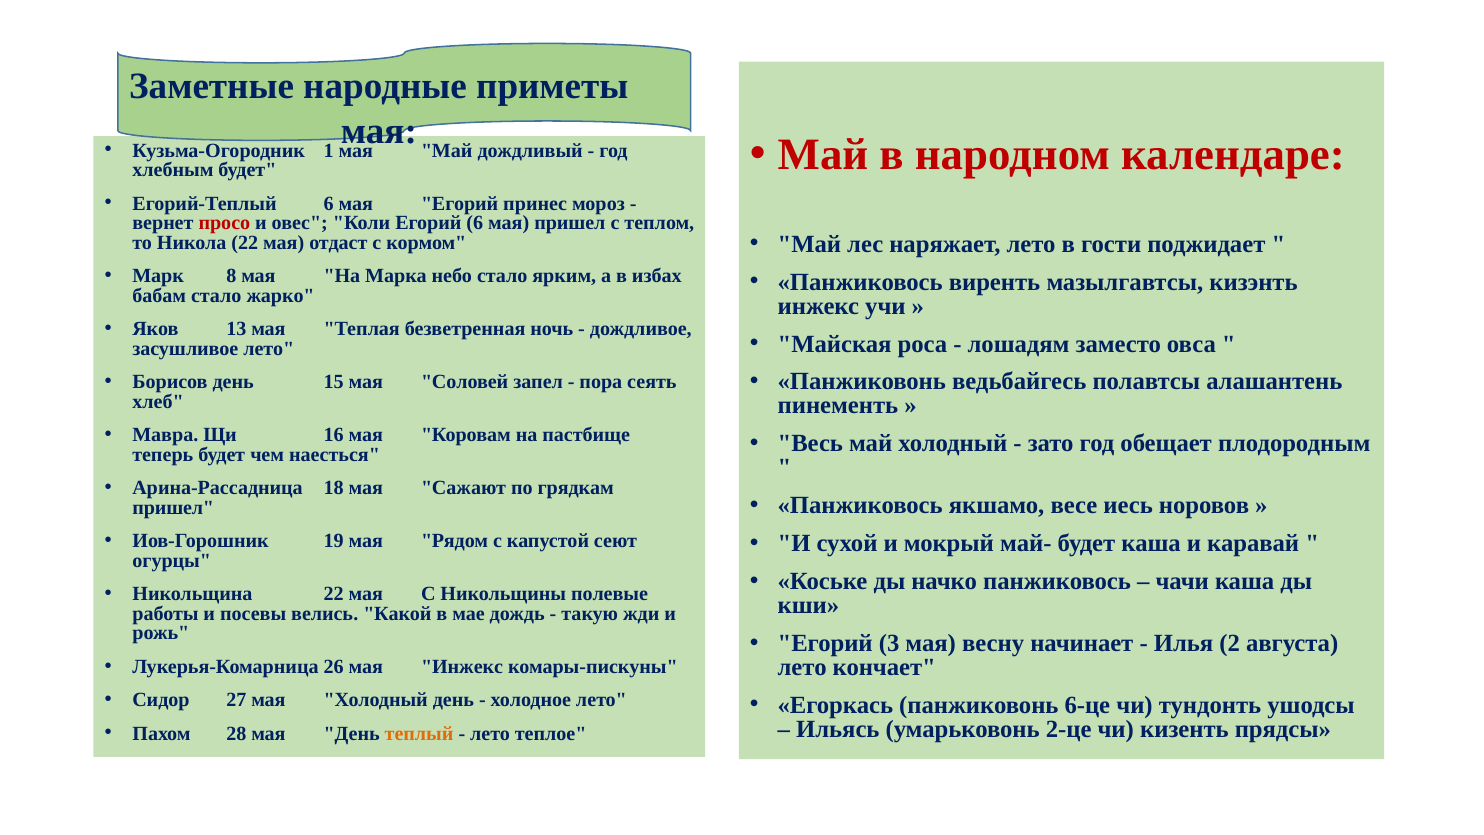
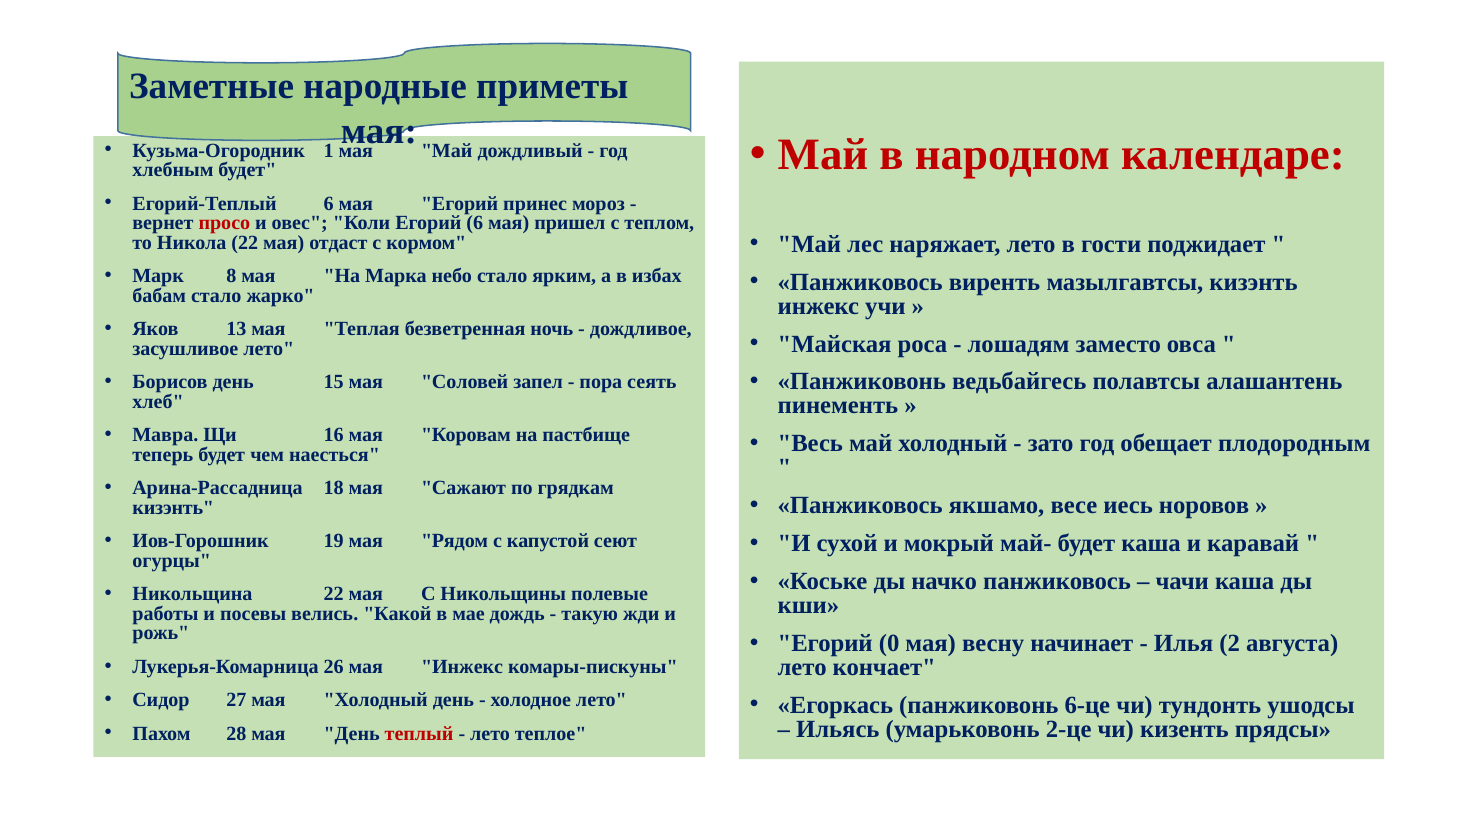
пришел at (173, 507): пришел -> кизэнть
3: 3 -> 0
теплый colour: orange -> red
